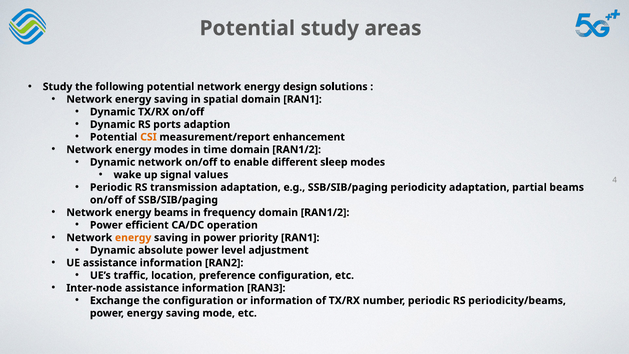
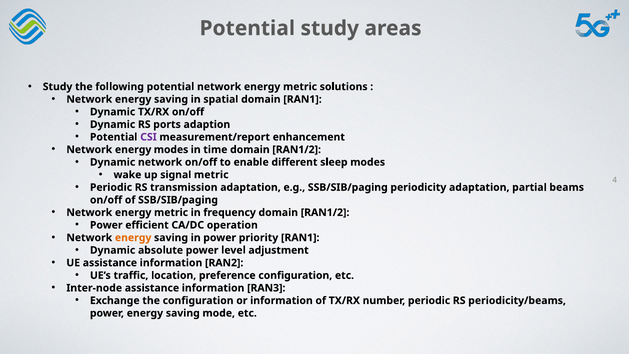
potential network energy design: design -> metric
CSI colour: orange -> purple
signal values: values -> metric
beams at (171, 212): beams -> metric
